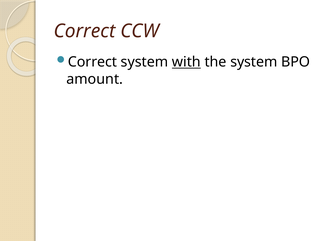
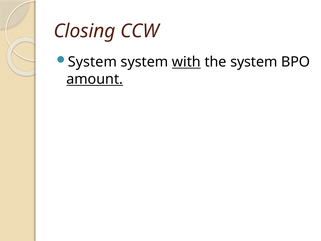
Correct at (85, 31): Correct -> Closing
Correct at (92, 62): Correct -> System
amount underline: none -> present
